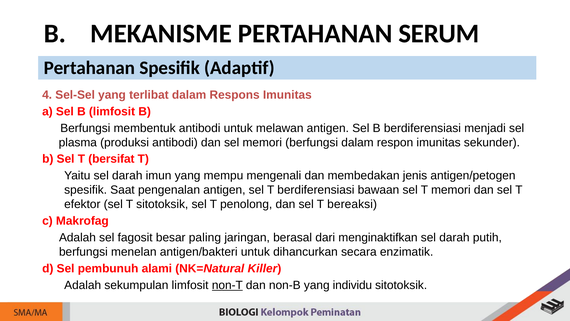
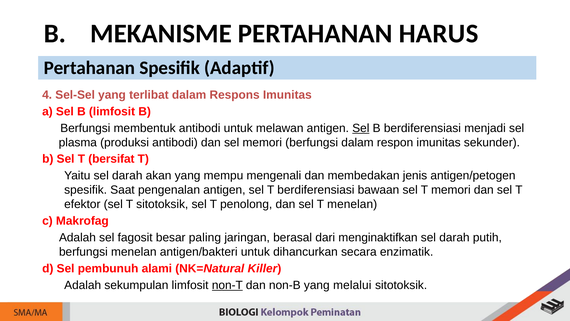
SERUM: SERUM -> HARUS
Sel at (361, 128) underline: none -> present
imun: imun -> akan
T bereaksi: bereaksi -> menelan
individu: individu -> melalui
